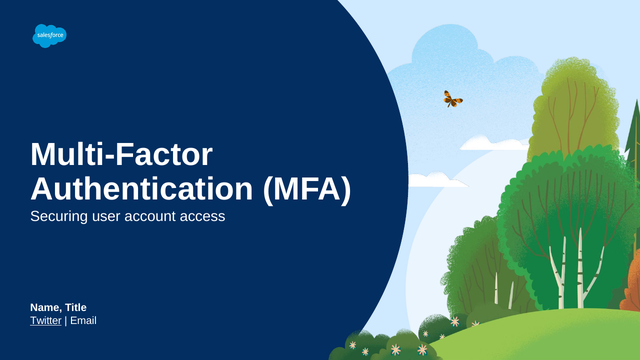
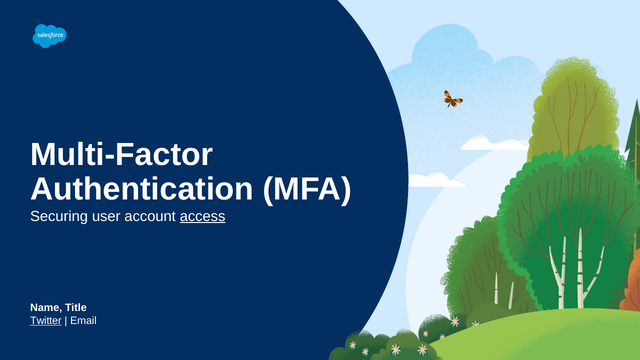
access underline: none -> present
